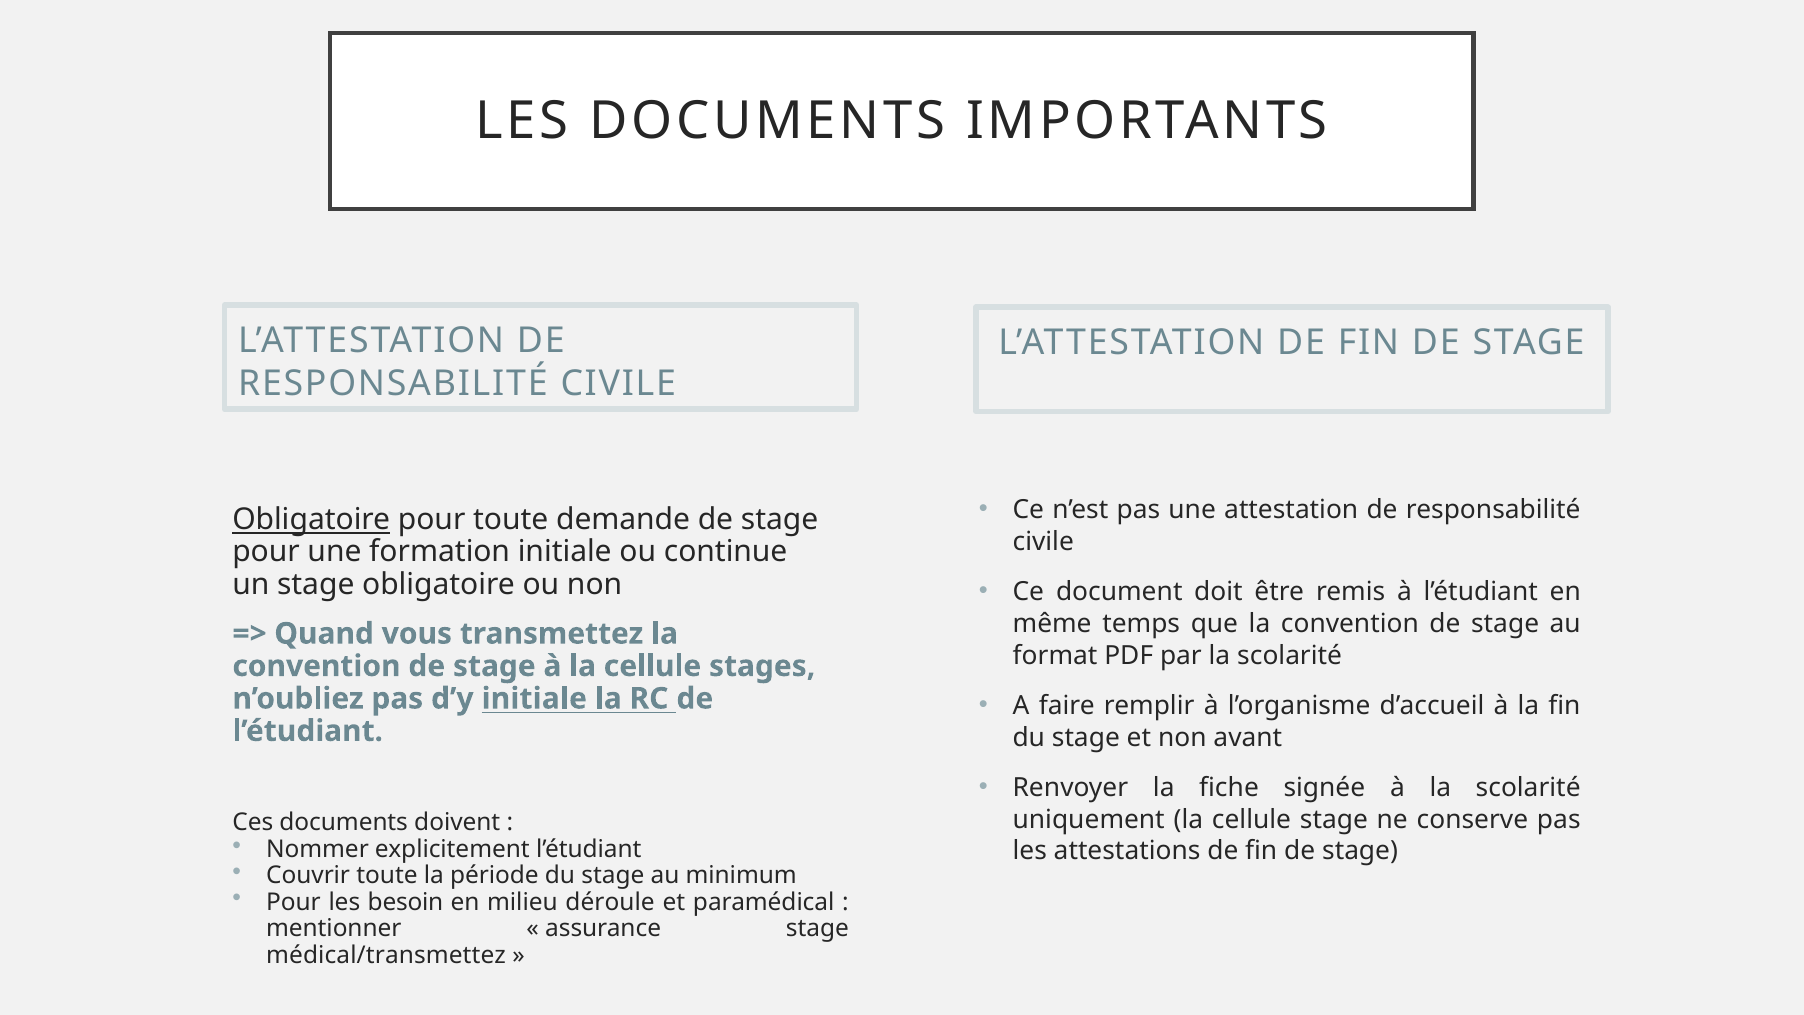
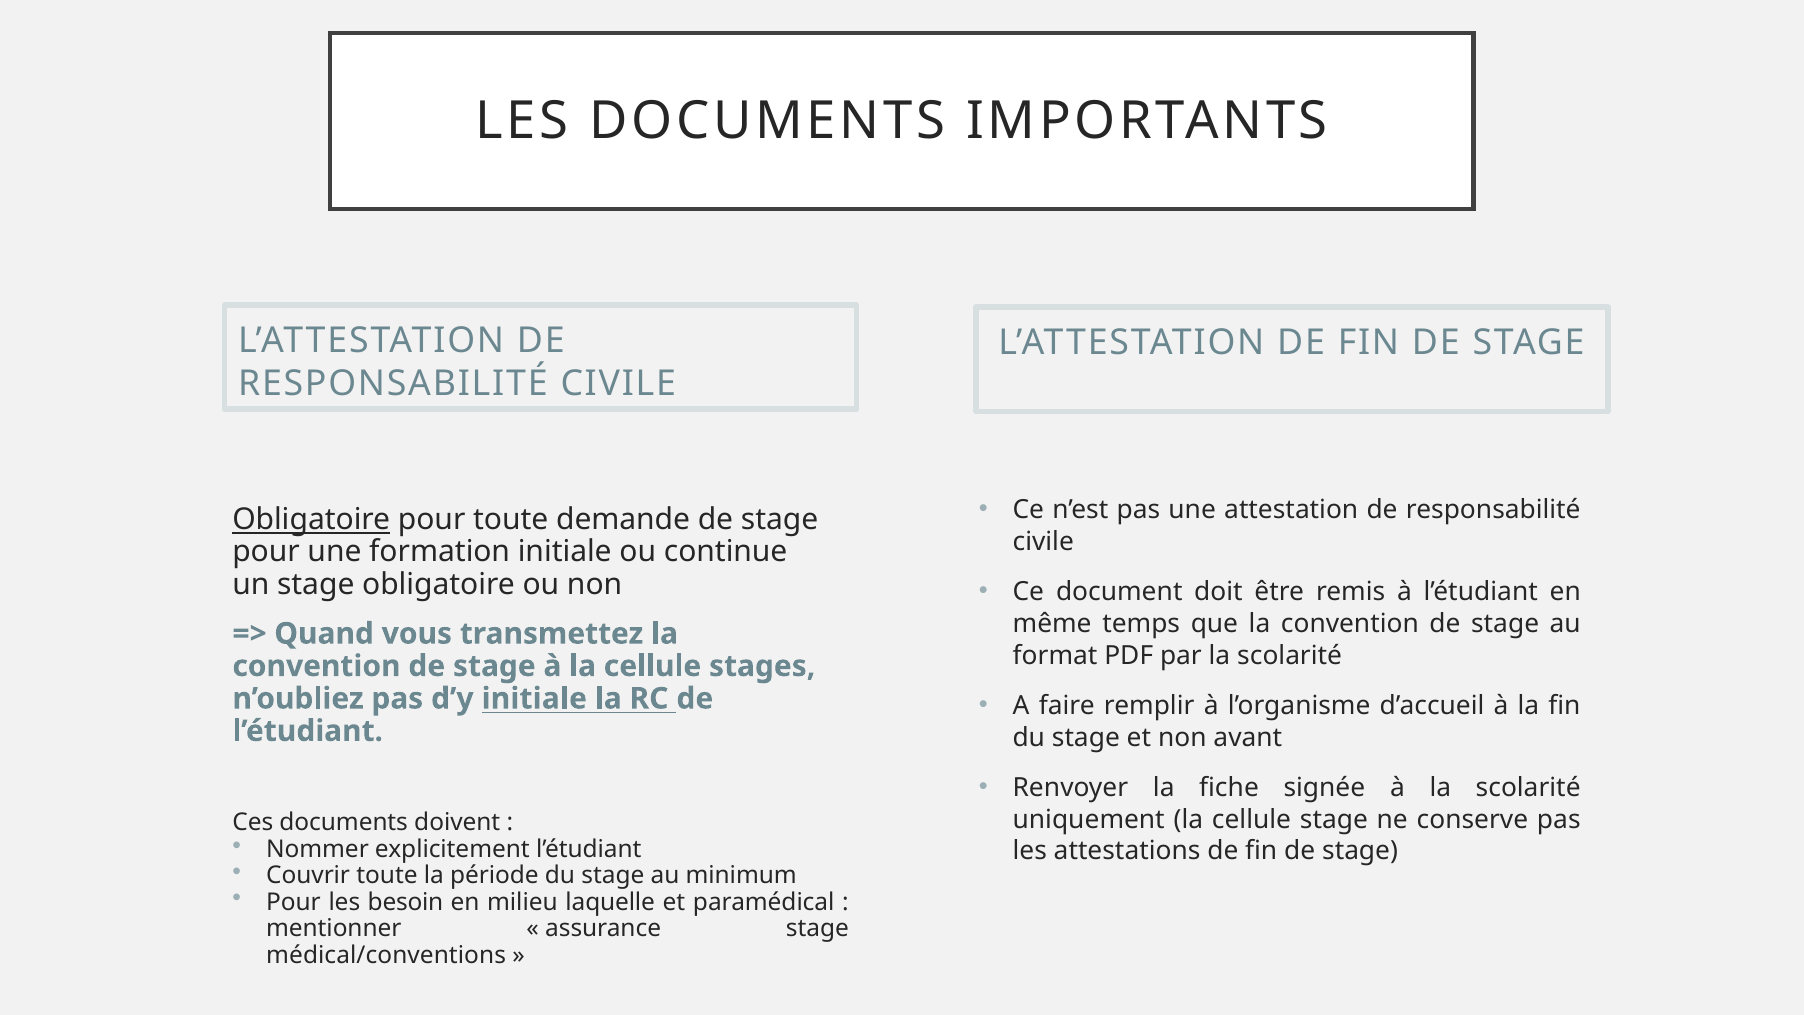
déroule: déroule -> laquelle
médical/transmettez: médical/transmettez -> médical/conventions
